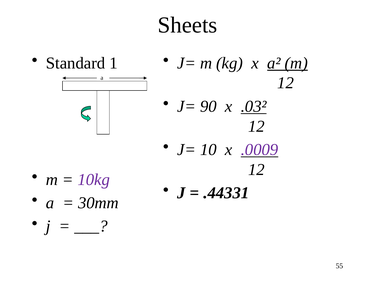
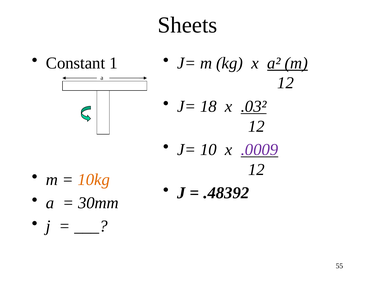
Standard: Standard -> Constant
90: 90 -> 18
10kg colour: purple -> orange
.44331: .44331 -> .48392
